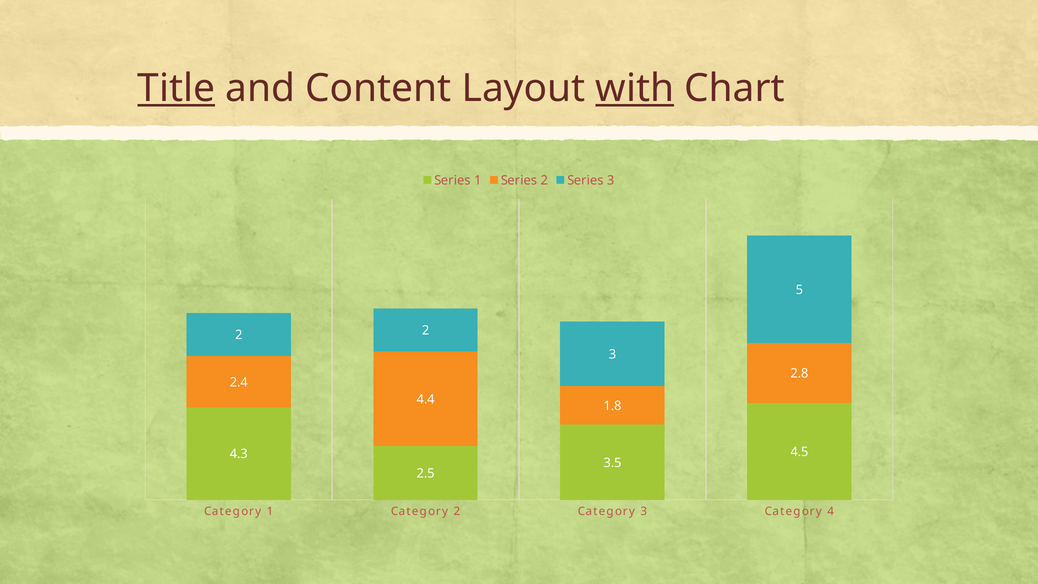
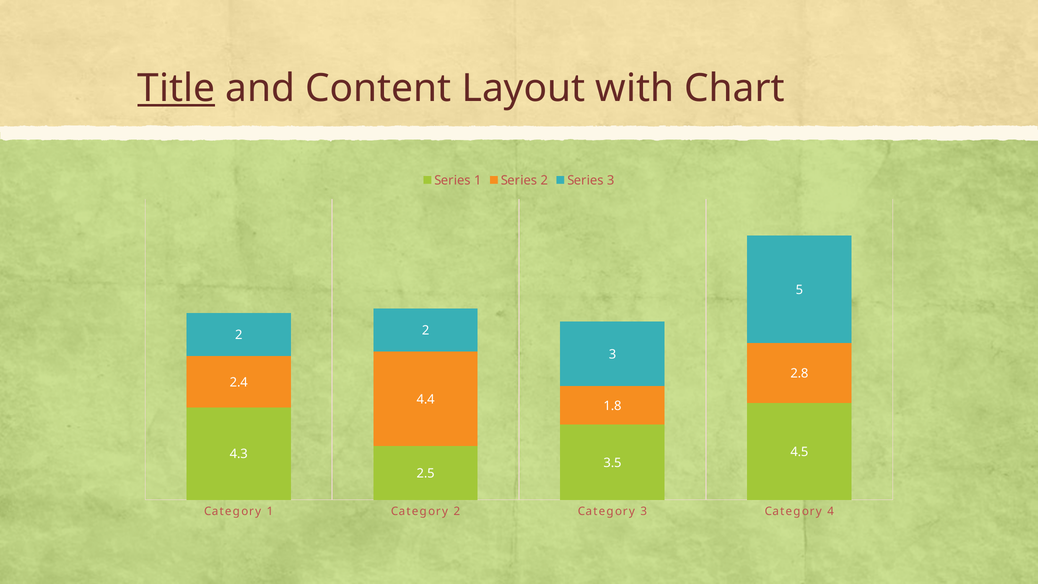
with underline: present -> none
